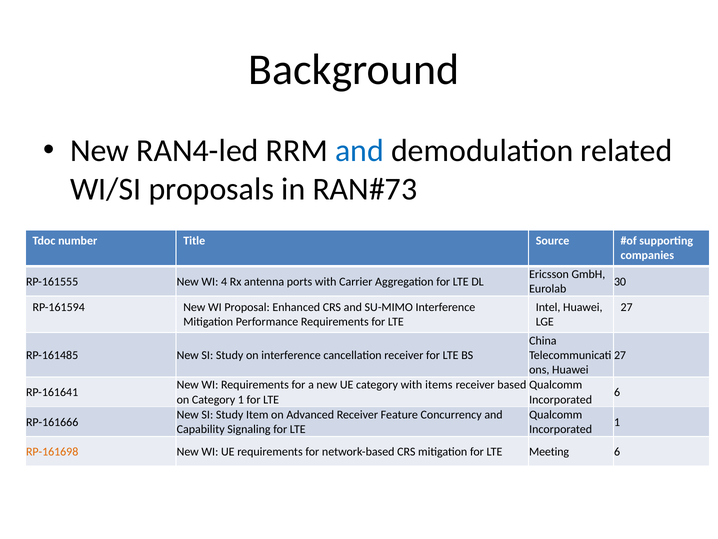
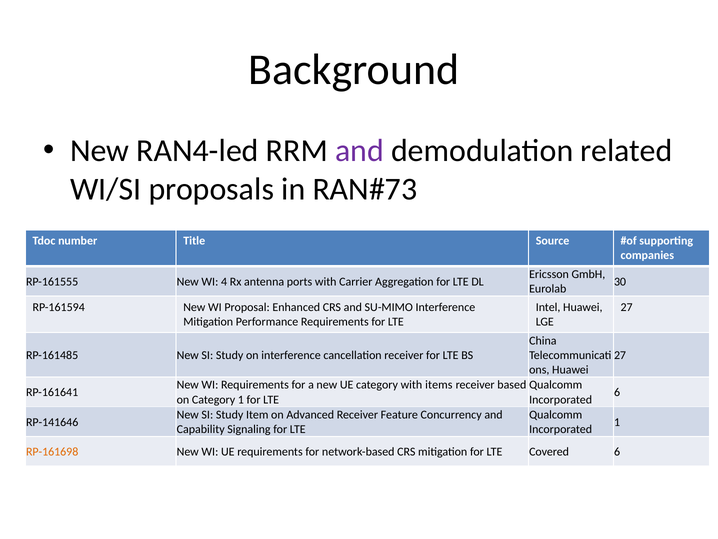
and at (359, 151) colour: blue -> purple
RP-161666: RP-161666 -> RP-141646
Meeting: Meeting -> Covered
